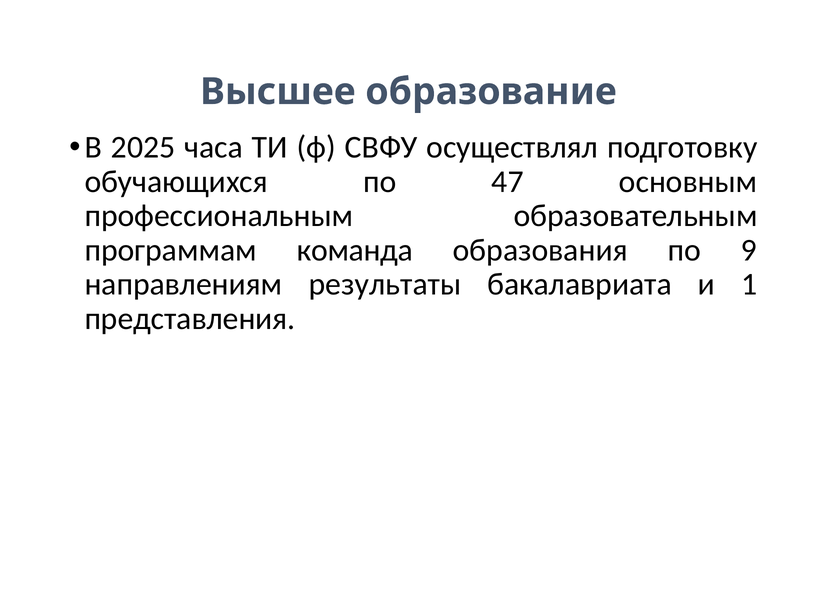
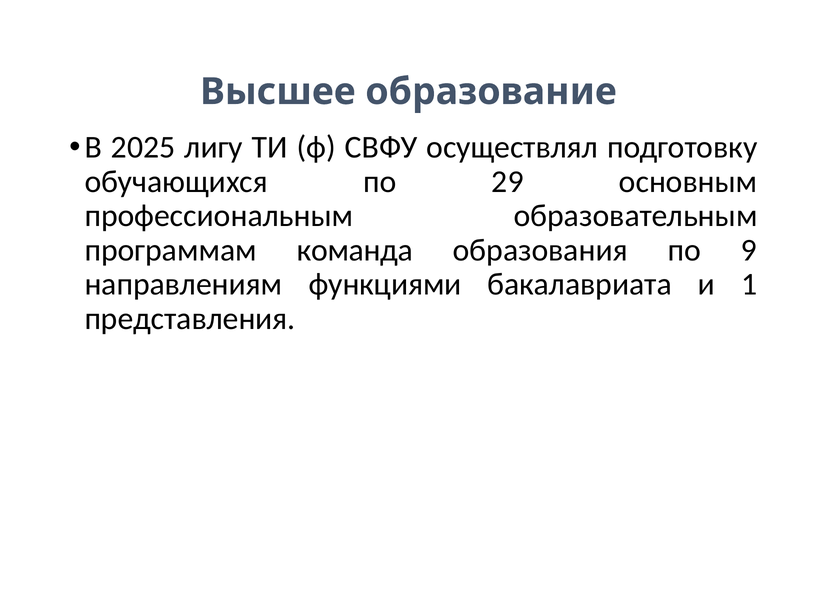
часа: часа -> лигу
47: 47 -> 29
результаты: результаты -> функциями
